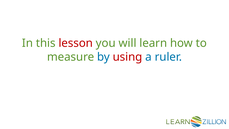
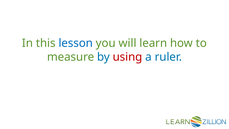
lesson colour: red -> blue
